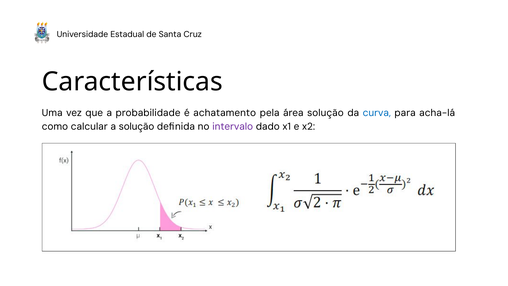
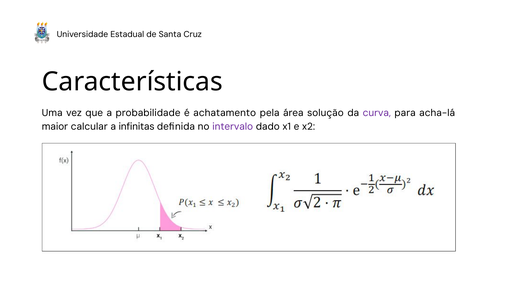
curva colour: blue -> purple
como: como -> maior
a solução: solução -> infinitas
